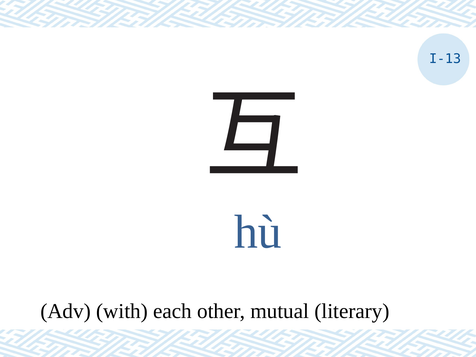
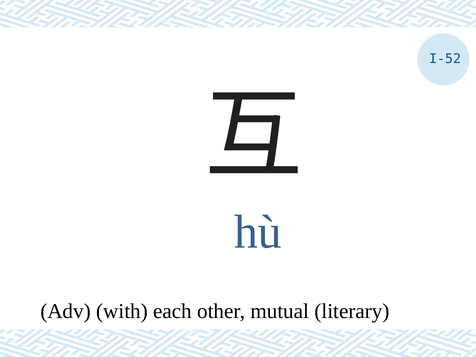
I-13: I-13 -> I-52
